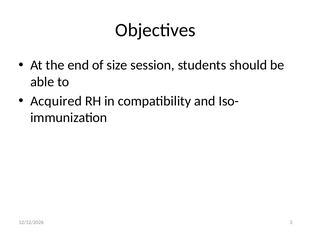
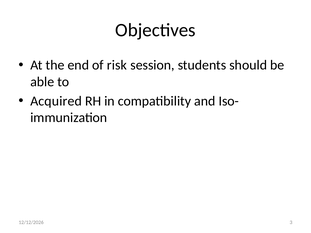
size: size -> risk
